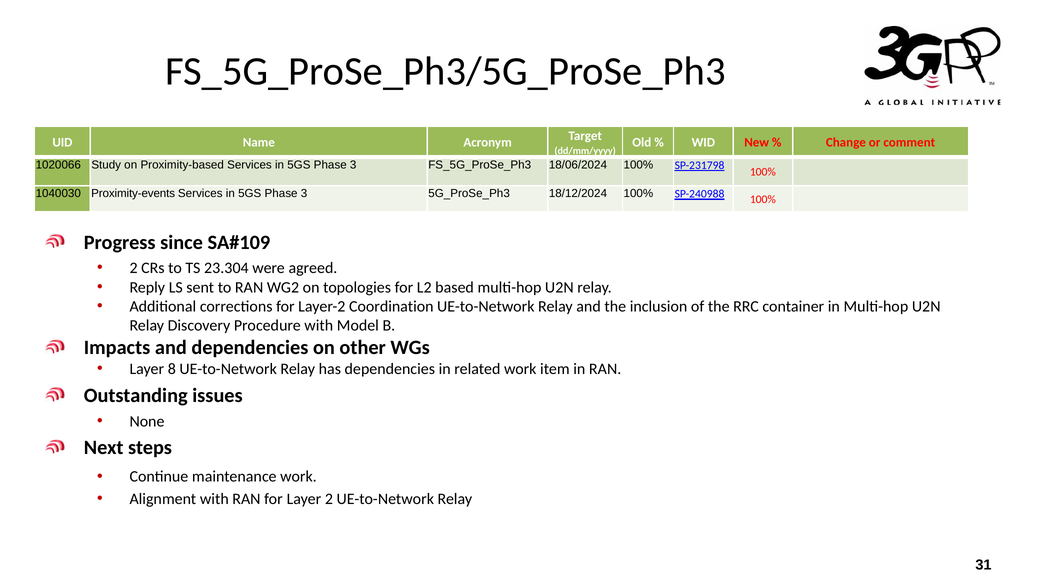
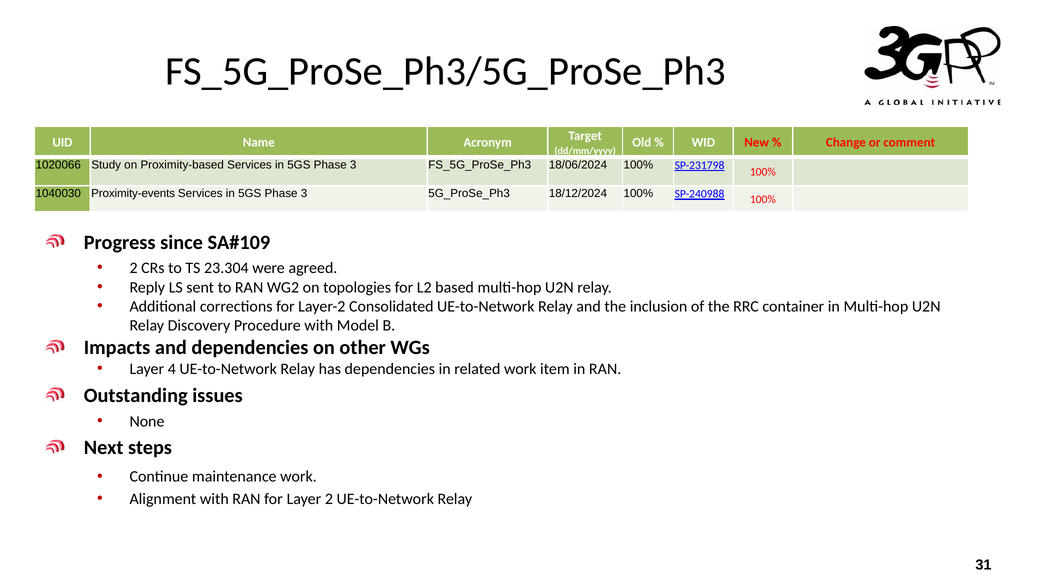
Coordination: Coordination -> Consolidated
8: 8 -> 4
